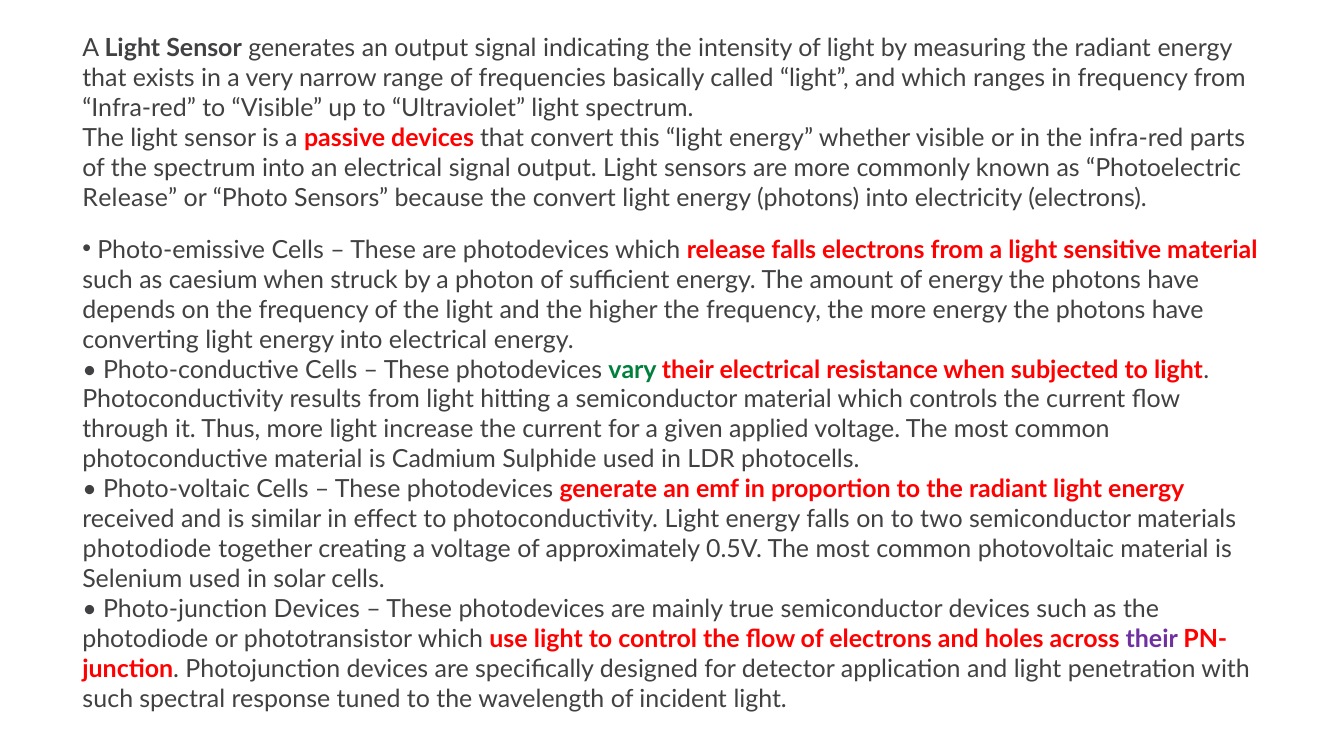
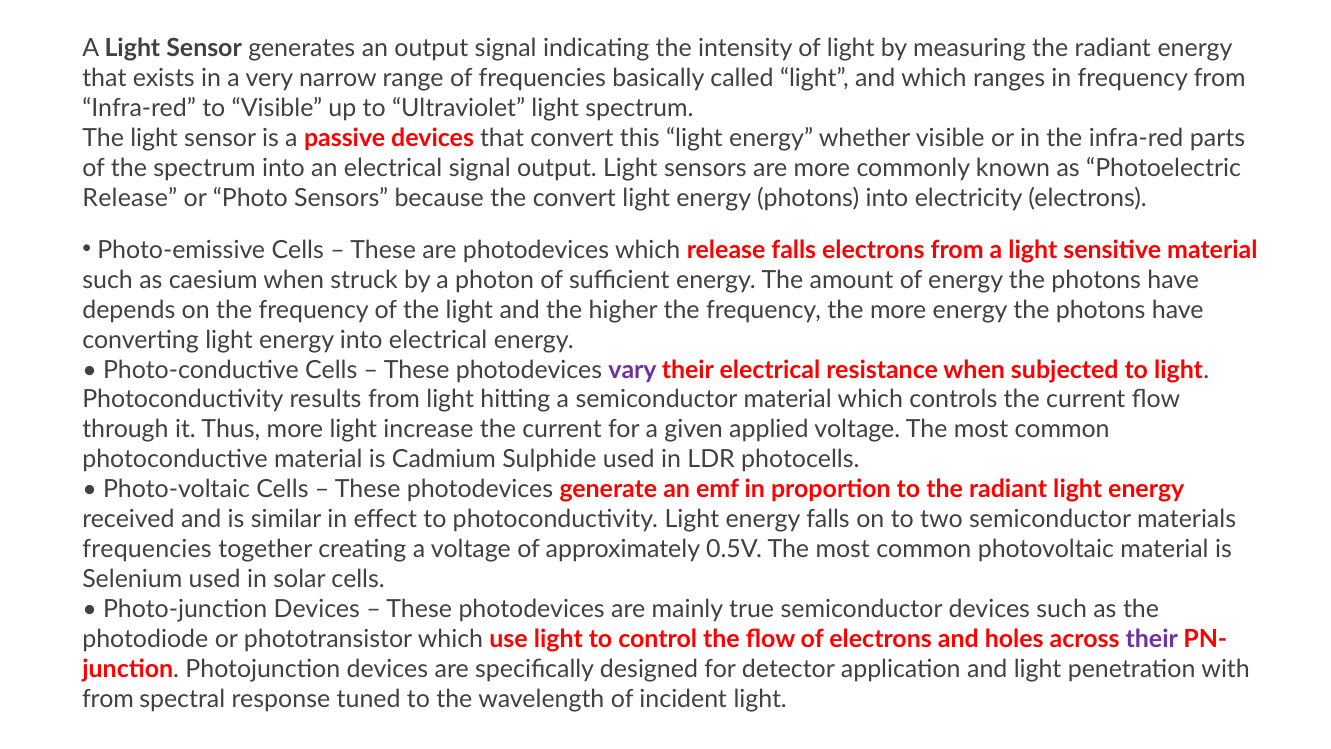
vary colour: green -> purple
photodiode at (147, 549): photodiode -> frequencies
such at (108, 699): such -> from
